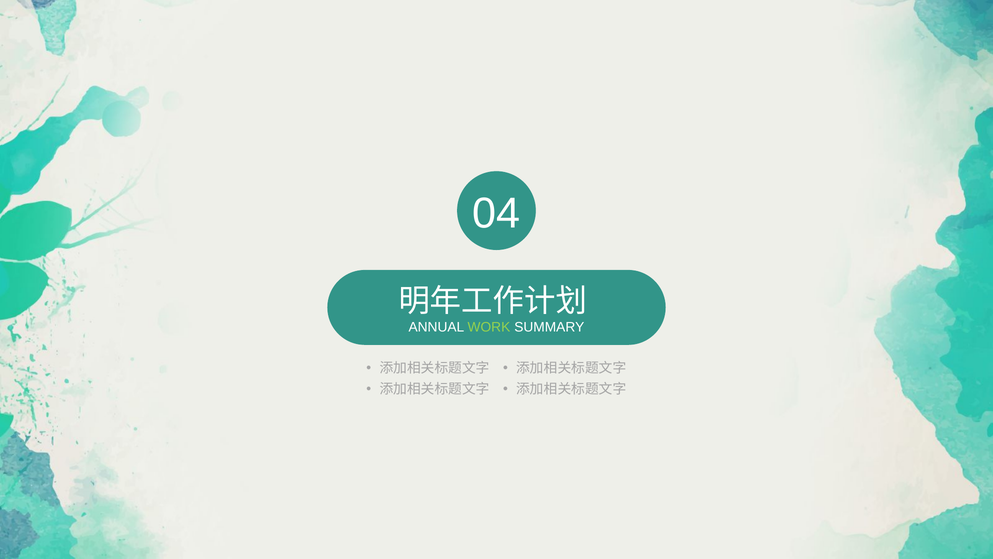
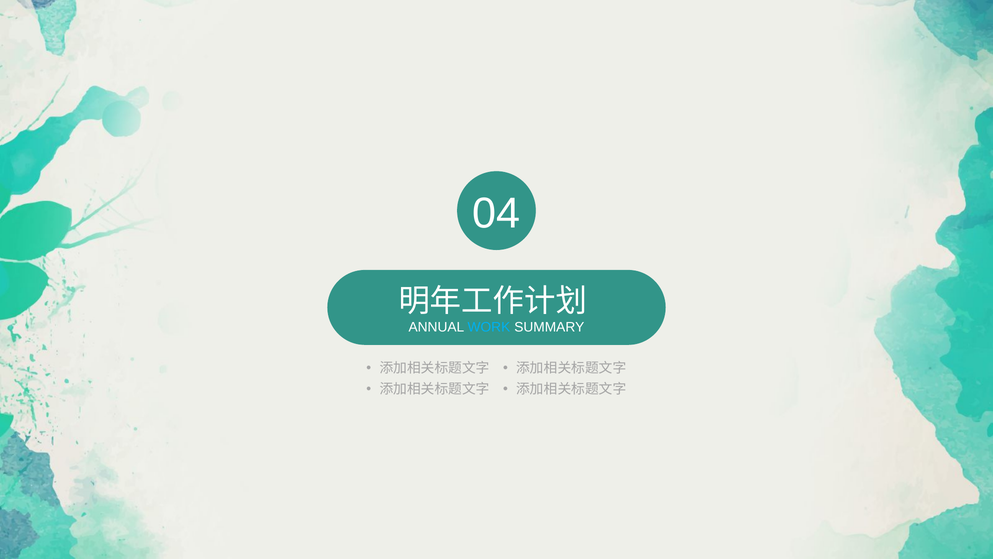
WORK colour: light green -> light blue
